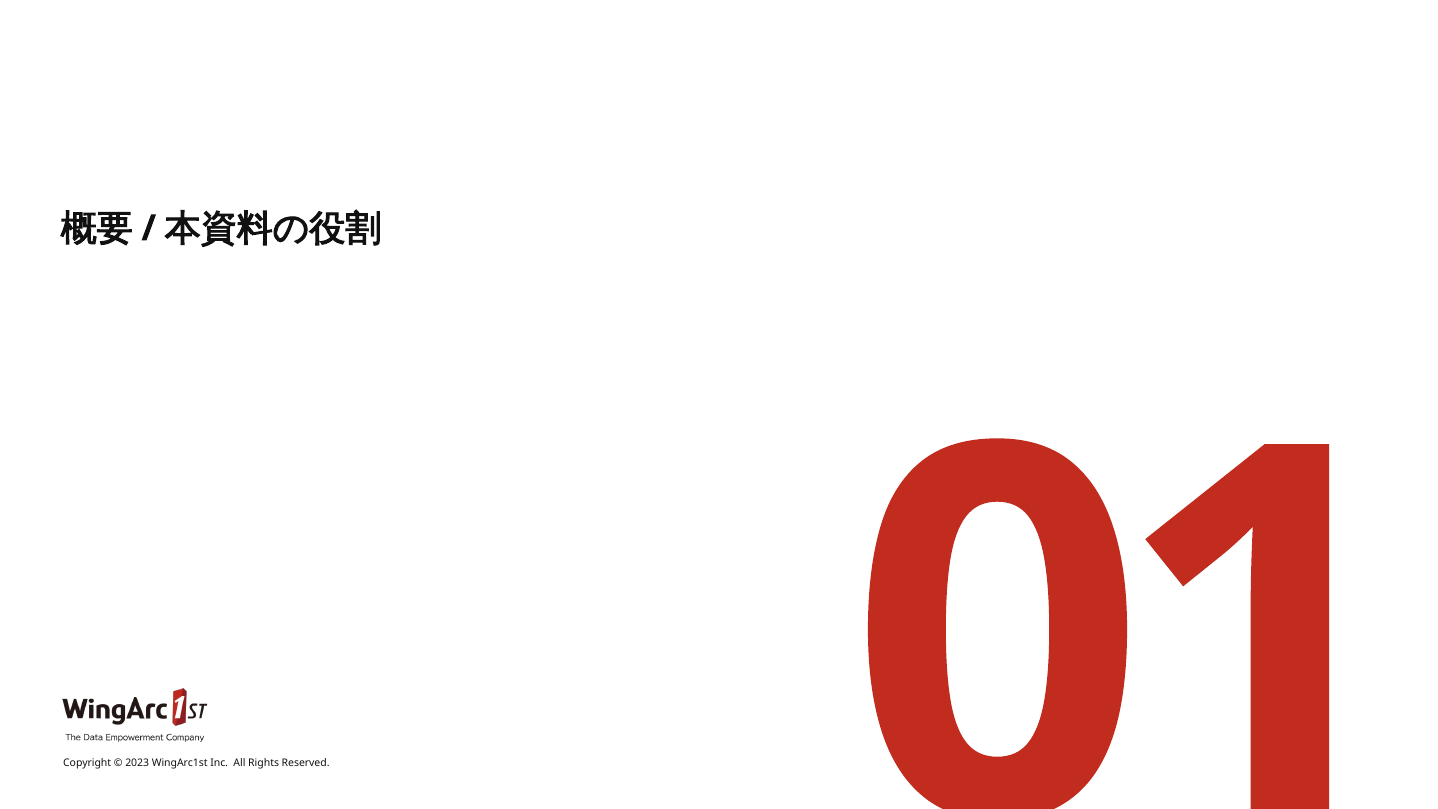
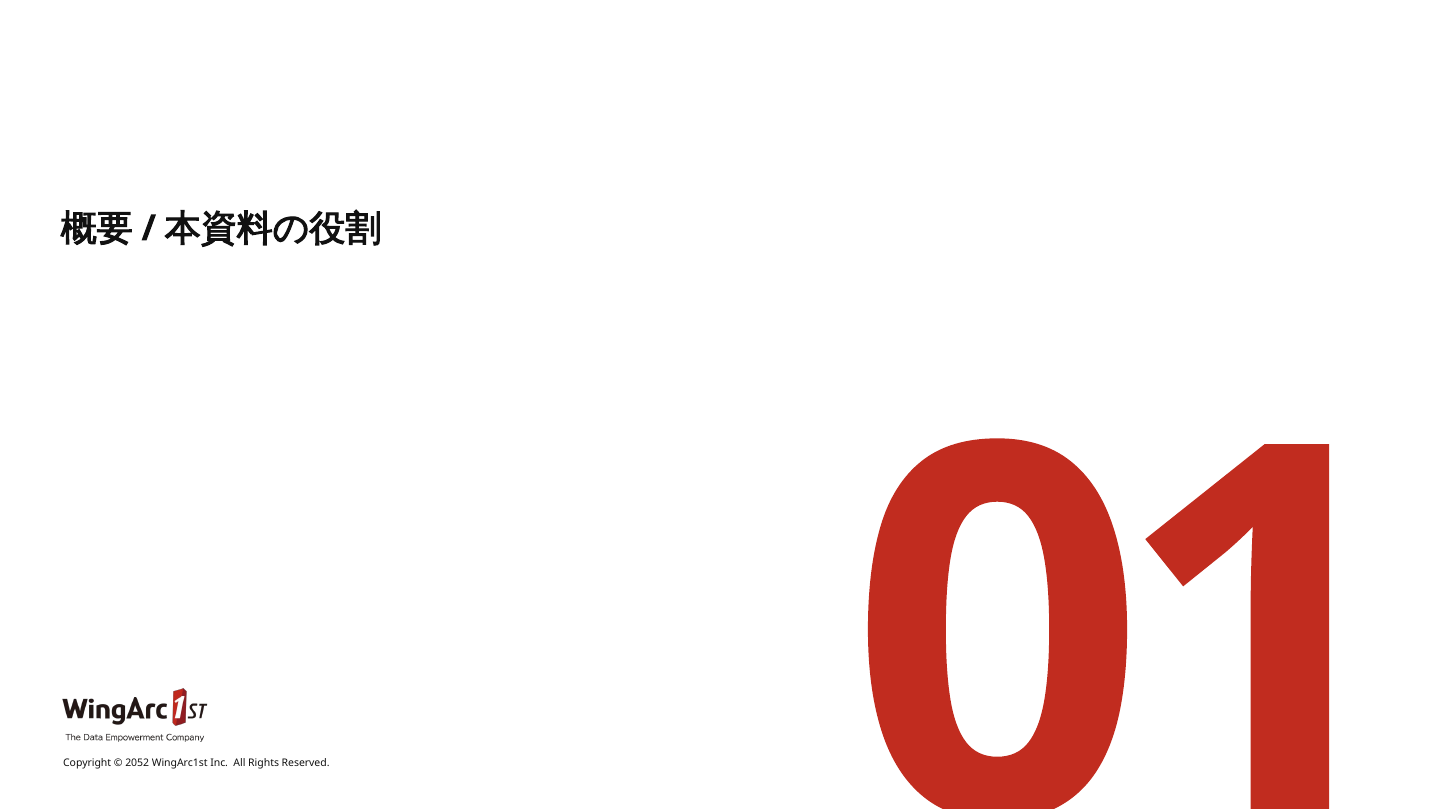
2023: 2023 -> 2052
